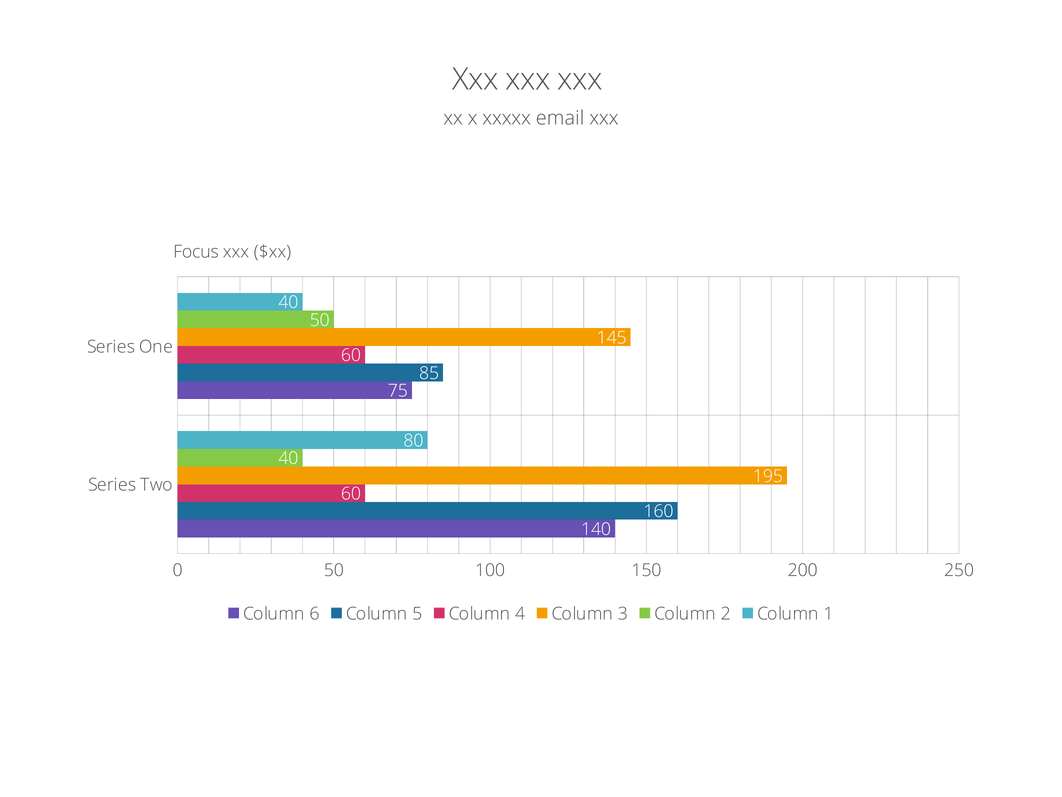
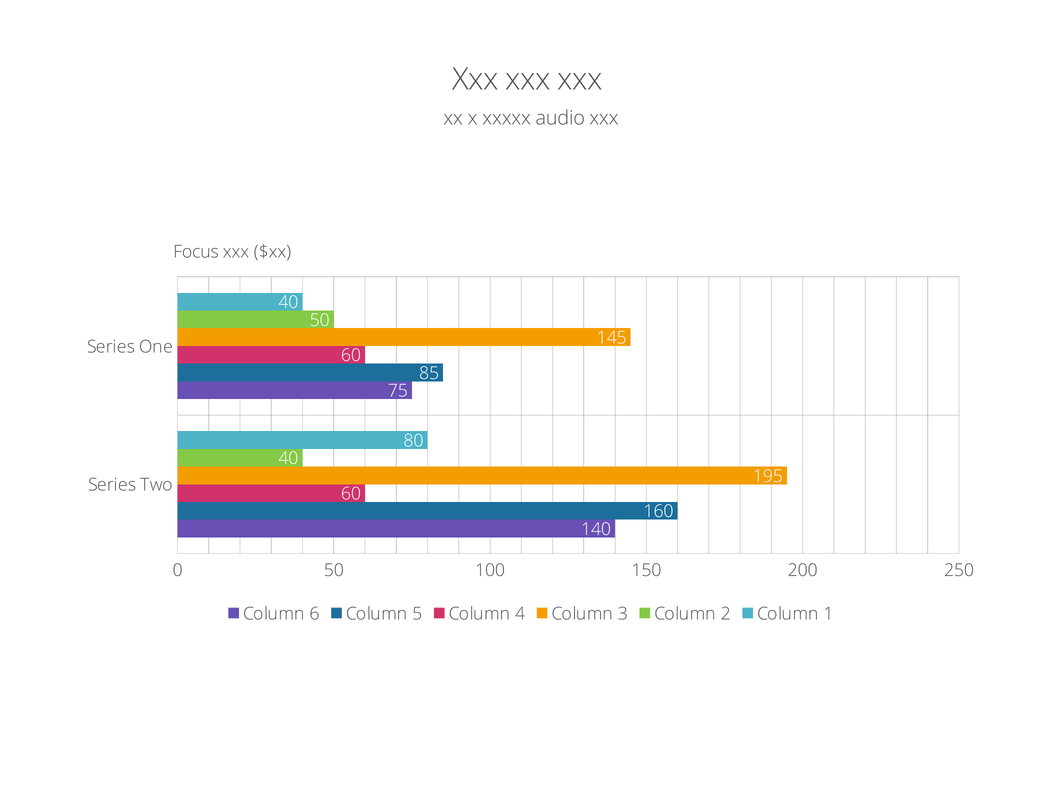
email: email -> audio
